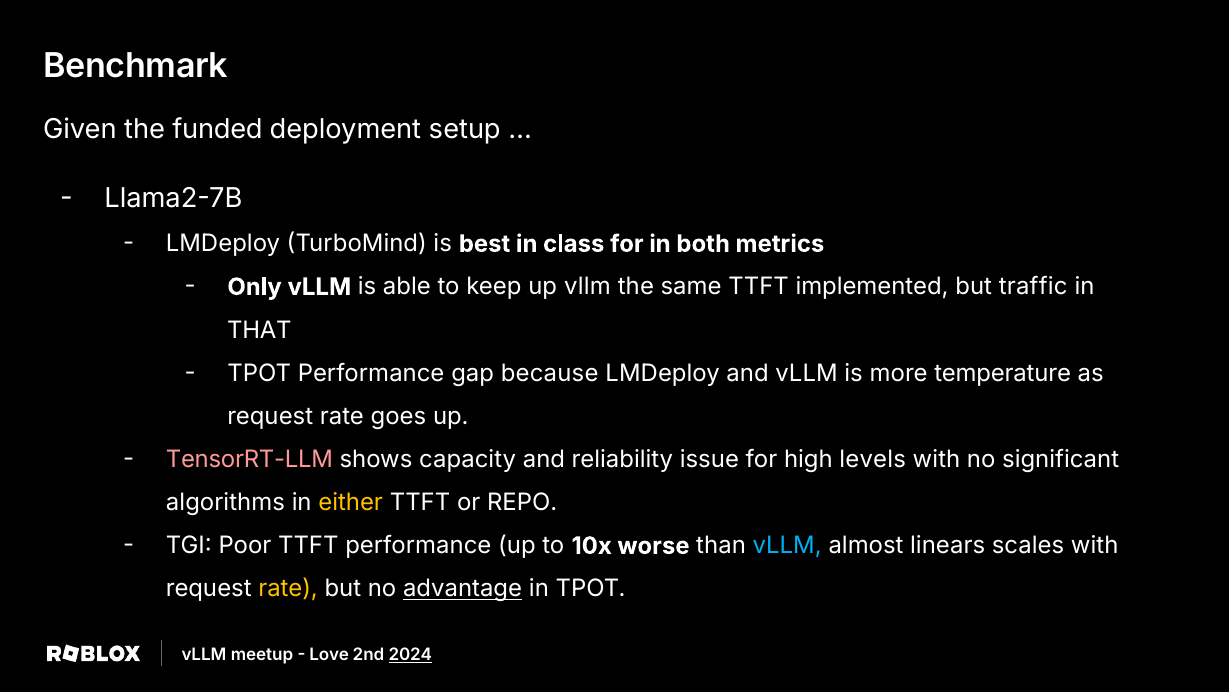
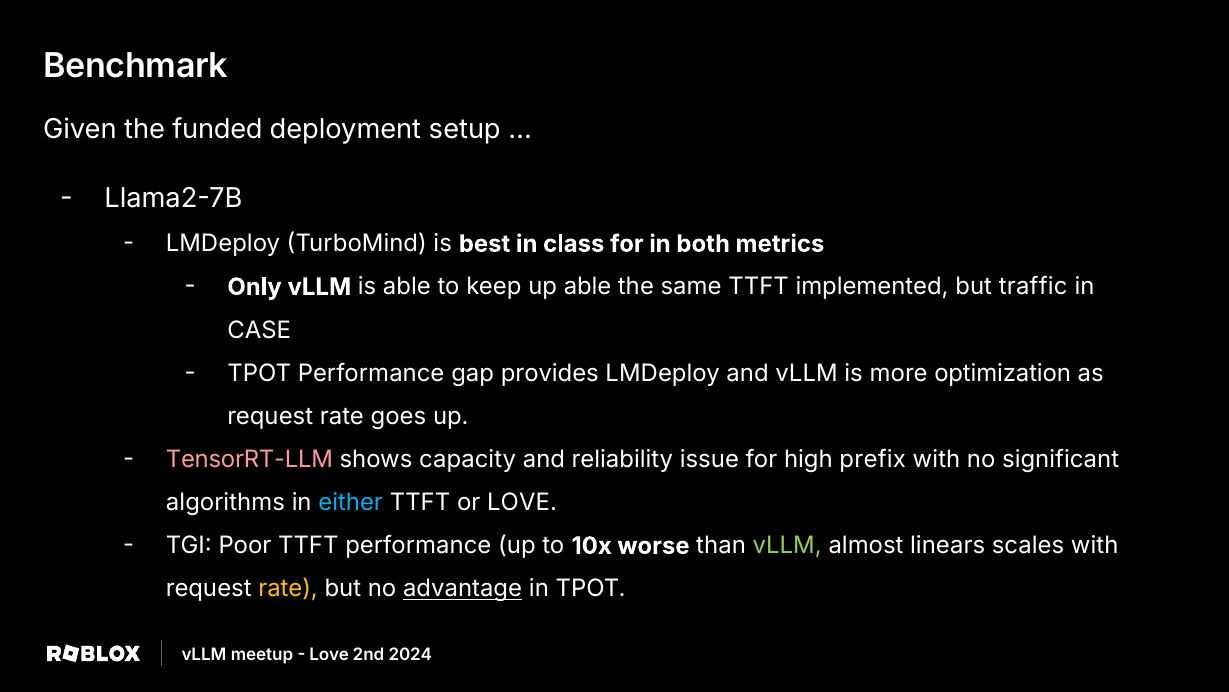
up vllm: vllm -> able
THAT: THAT -> CASE
because: because -> provides
temperature: temperature -> optimization
levels: levels -> prefix
either colour: yellow -> light blue
or REPO: REPO -> LOVE
vLLM at (787, 545) colour: light blue -> light green
2024 underline: present -> none
